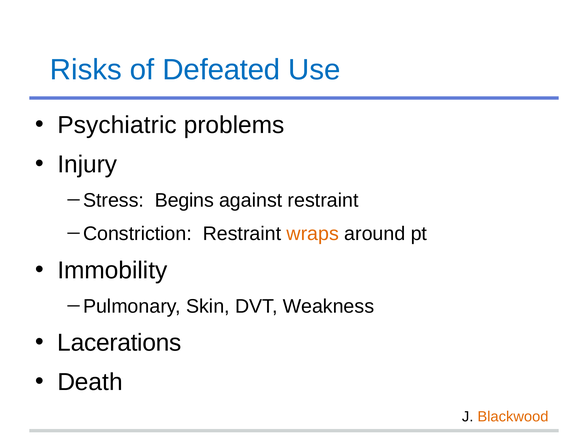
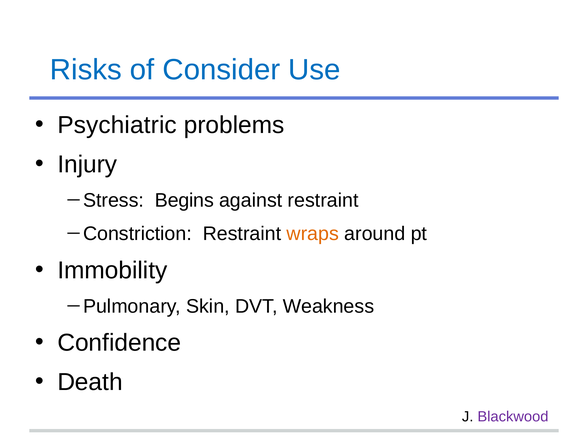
Defeated: Defeated -> Consider
Lacerations: Lacerations -> Confidence
Blackwood colour: orange -> purple
